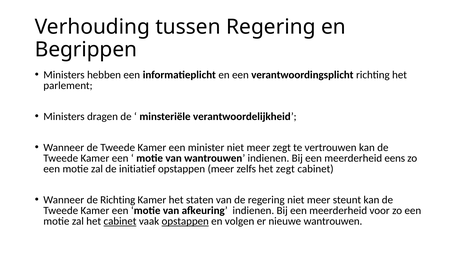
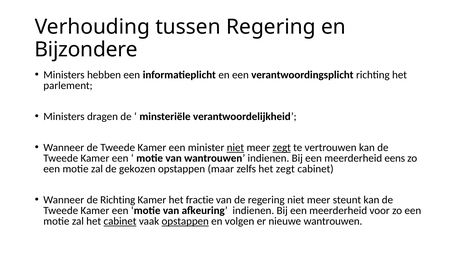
Begrippen: Begrippen -> Bijzondere
niet at (235, 148) underline: none -> present
zegt at (282, 148) underline: none -> present
initiatief: initiatief -> gekozen
opstappen meer: meer -> maar
staten: staten -> fractie
